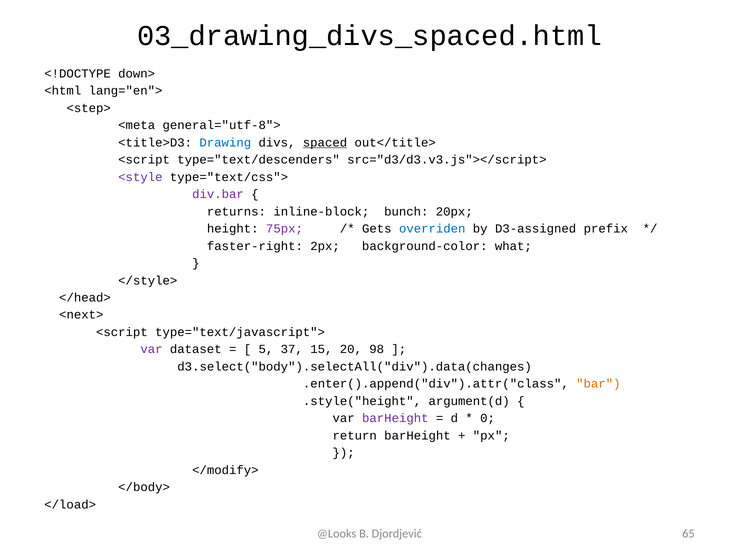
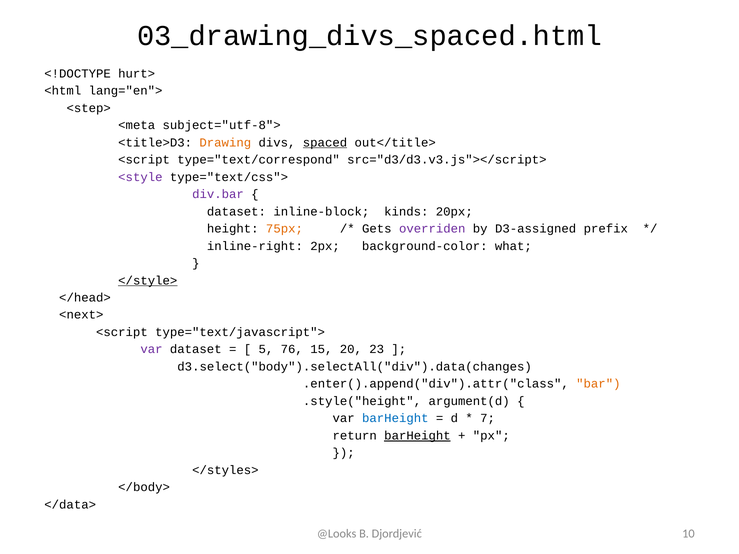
down>: down> -> hurt>
general="utf-8">: general="utf-8"> -> subject="utf-8">
Drawing colour: blue -> orange
type="text/descenders: type="text/descenders -> type="text/correspond
returns at (236, 212): returns -> dataset
bunch: bunch -> kinds
75px colour: purple -> orange
overriden colour: blue -> purple
faster-right: faster-right -> inline-right
</style> underline: none -> present
37: 37 -> 76
98: 98 -> 23
barHeight at (395, 419) colour: purple -> blue
0: 0 -> 7
barHeight at (417, 436) underline: none -> present
</modify>: </modify> -> </styles>
</load>: </load> -> </data>
65: 65 -> 10
